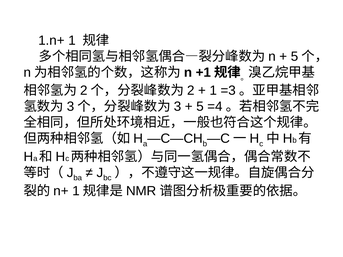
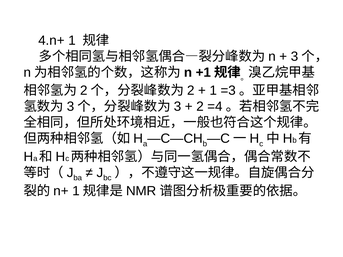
1.n+: 1.n+ -> 4.n+
5 at (295, 56): 5 -> 3
5 at (200, 107): 5 -> 2
